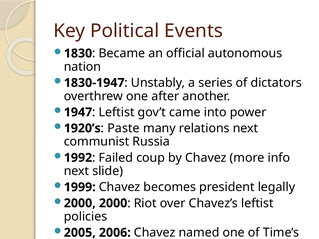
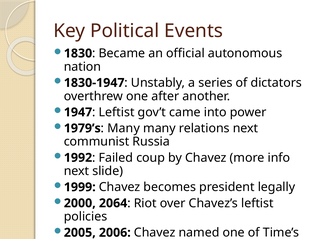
1920’s: 1920’s -> 1979’s
Paste at (124, 128): Paste -> Many
2000 2000: 2000 -> 2064
